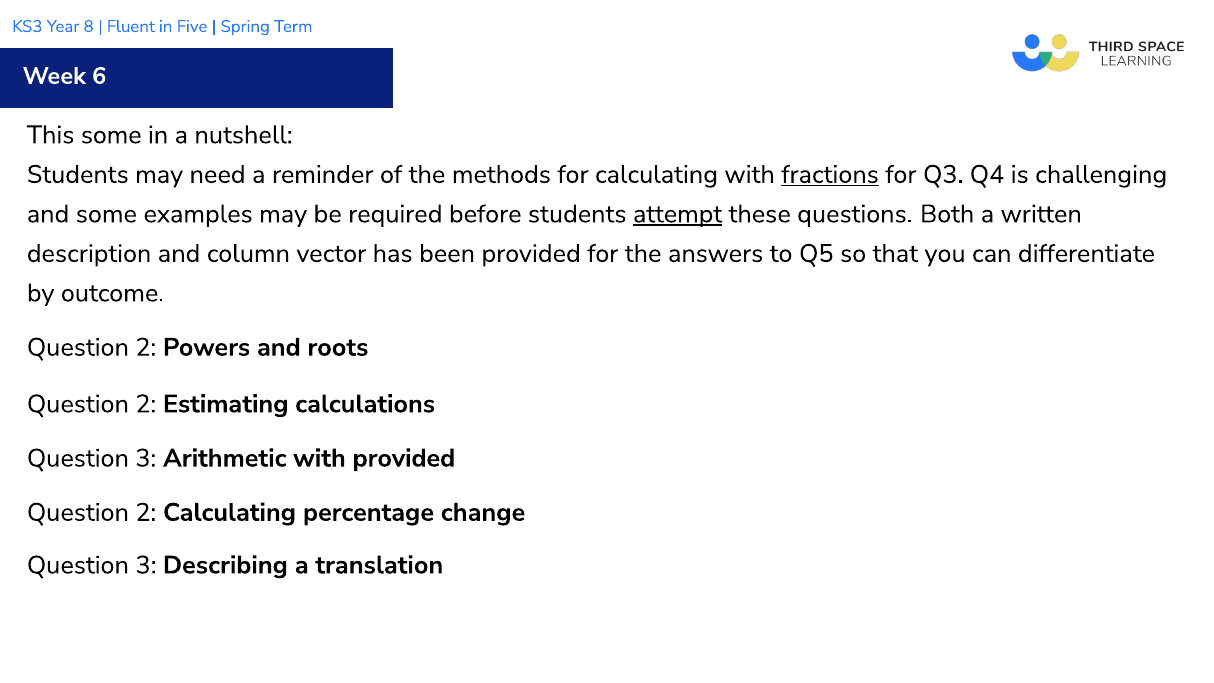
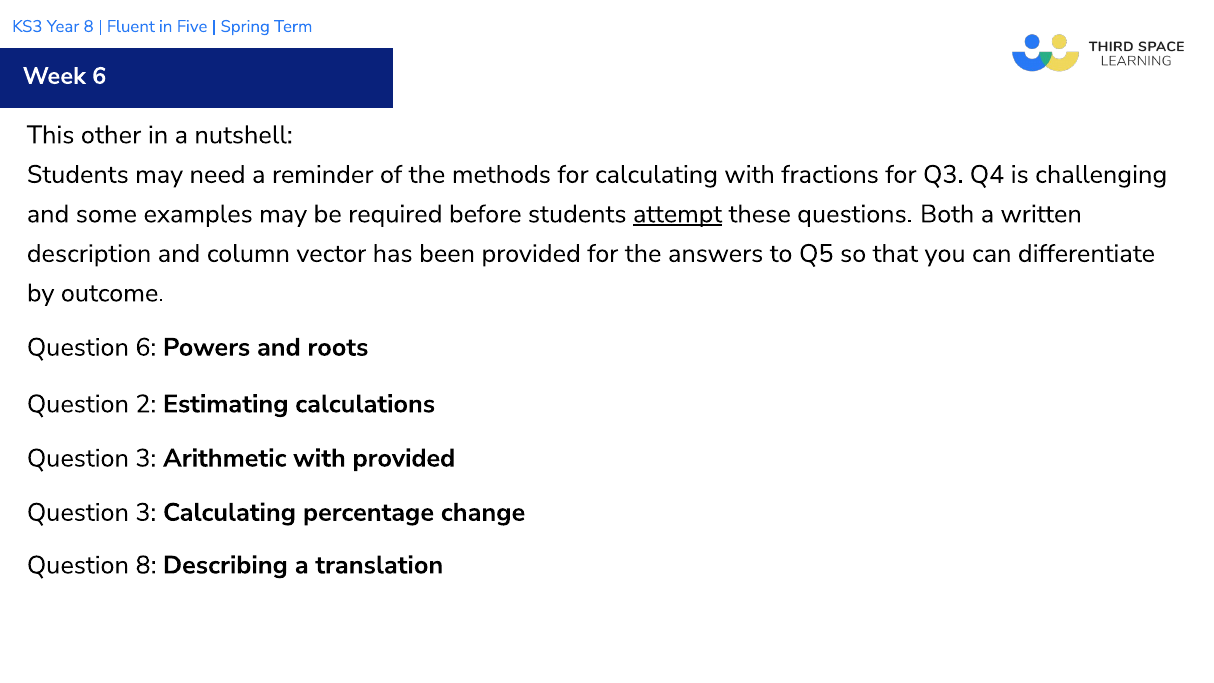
This some: some -> other
fractions underline: present -> none
2 at (146, 347): 2 -> 6
2 at (146, 512): 2 -> 3
3 at (146, 565): 3 -> 8
